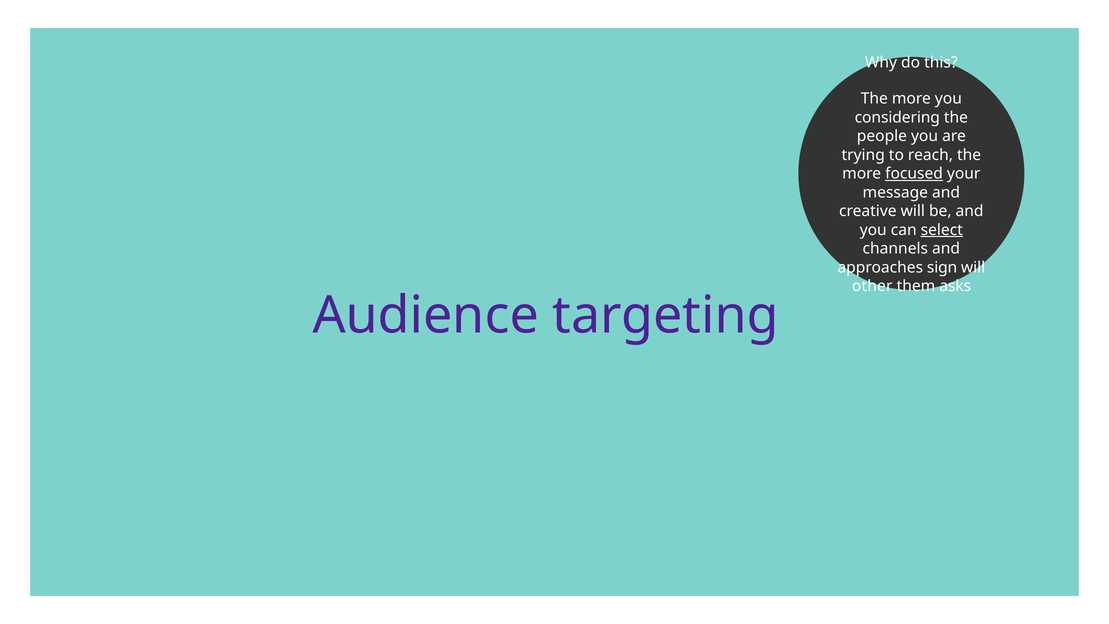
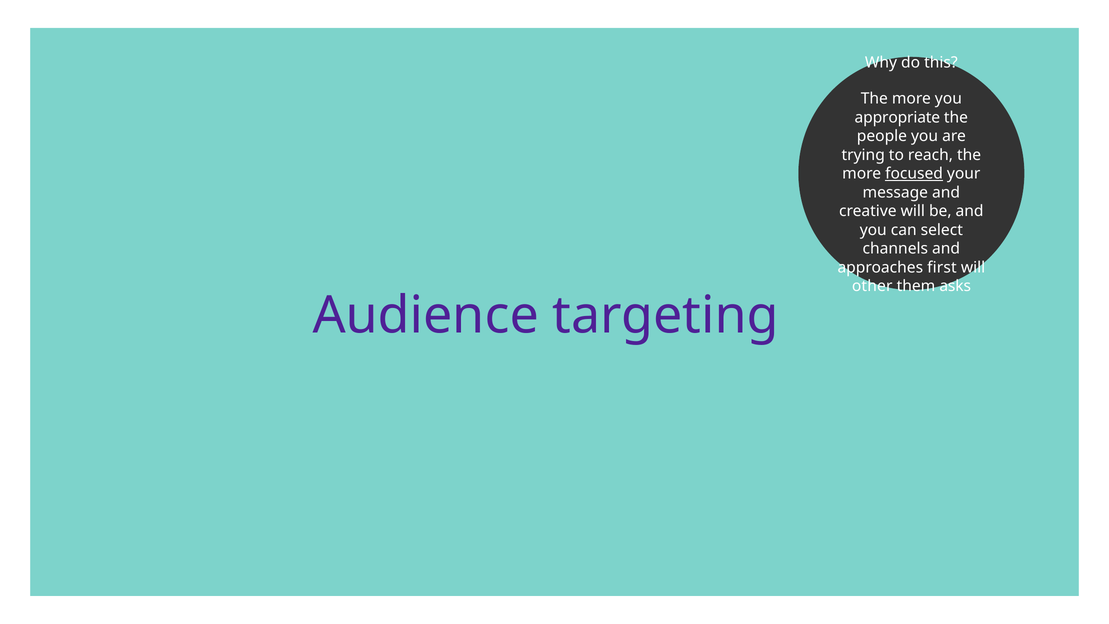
considering: considering -> appropriate
select underline: present -> none
sign: sign -> first
